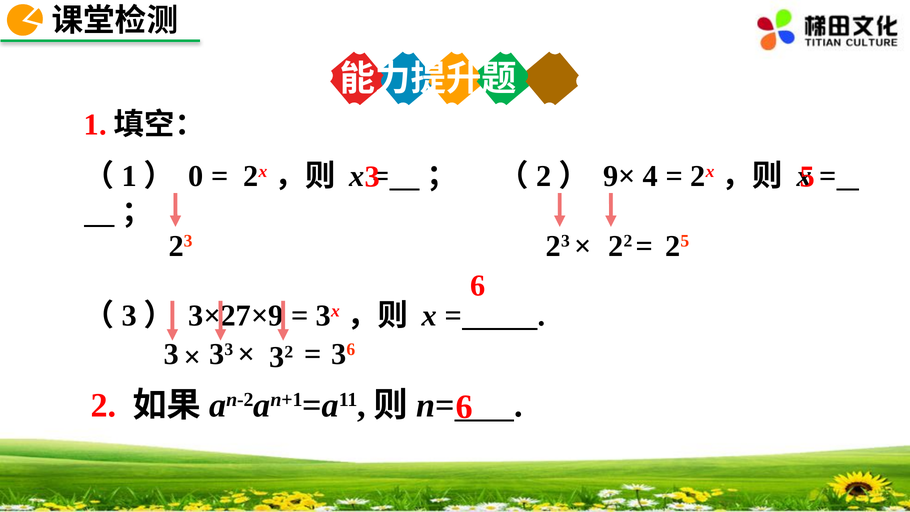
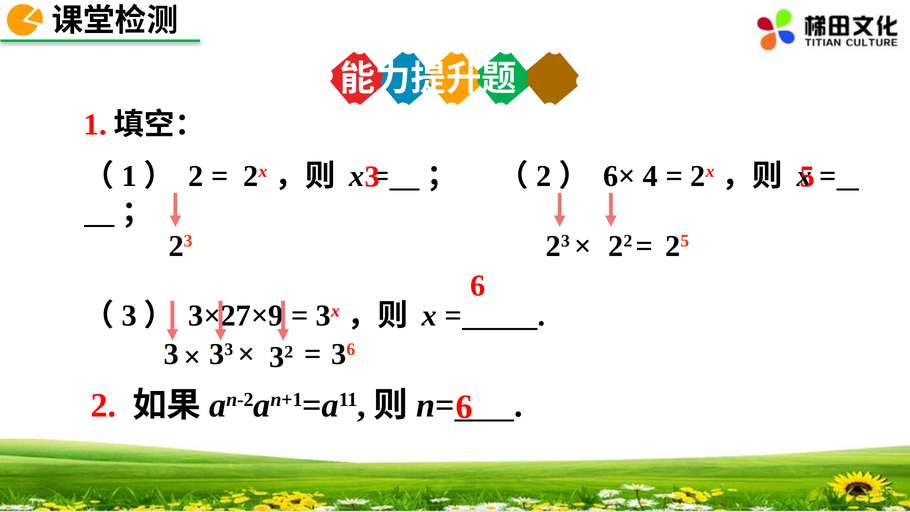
（1） 0: 0 -> 2
9×: 9× -> 6×
